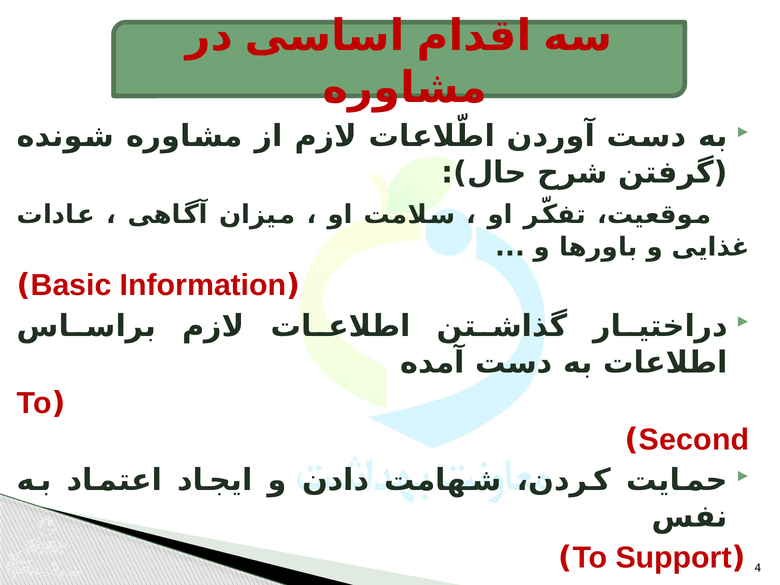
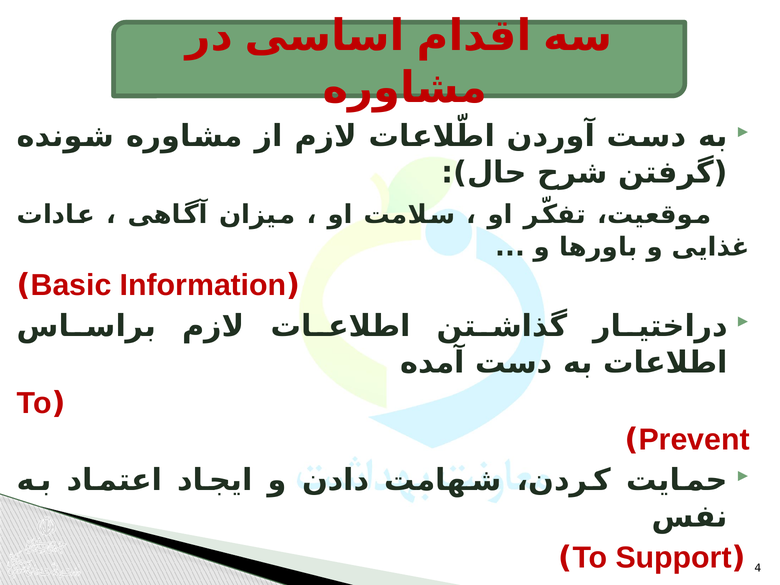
Second: Second -> Prevent
